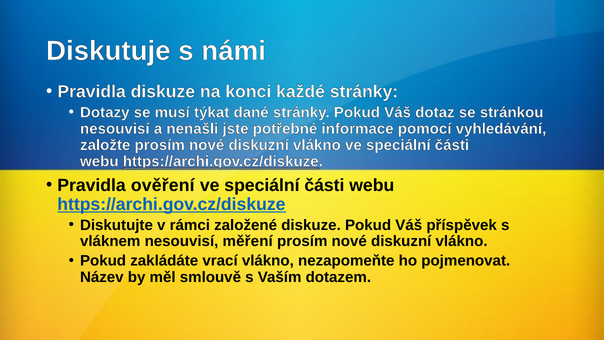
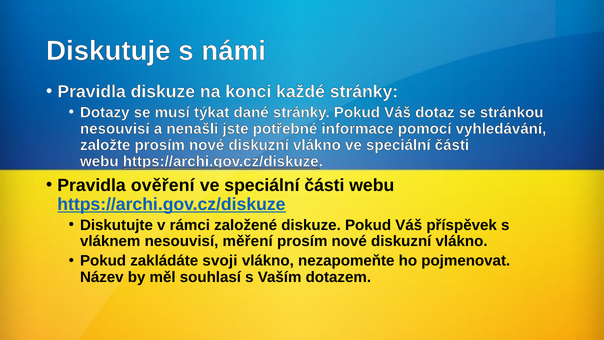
vrací: vrací -> svoji
smlouvě: smlouvě -> souhlasí
